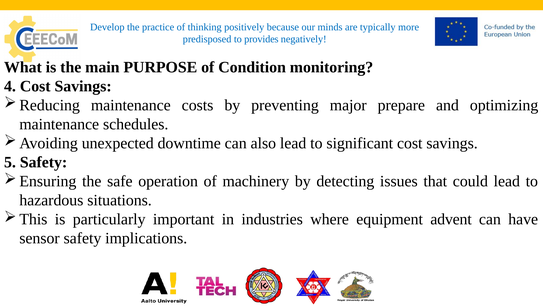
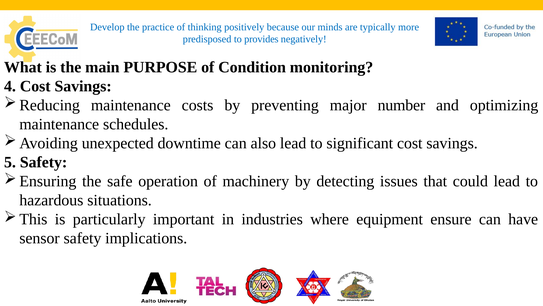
prepare: prepare -> number
advent: advent -> ensure
